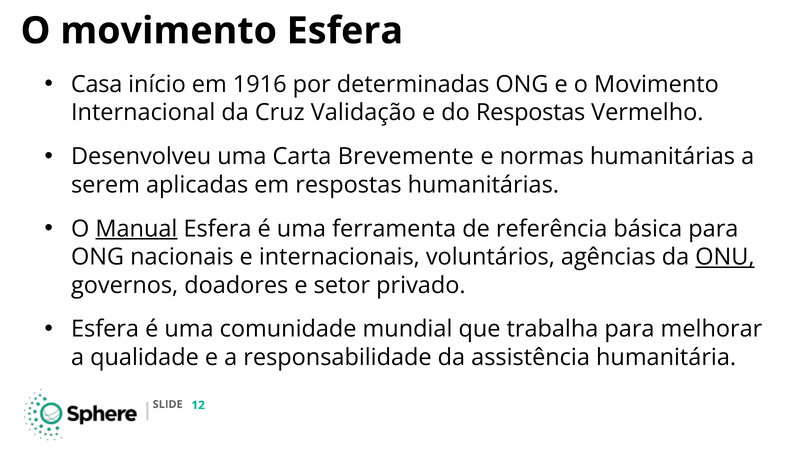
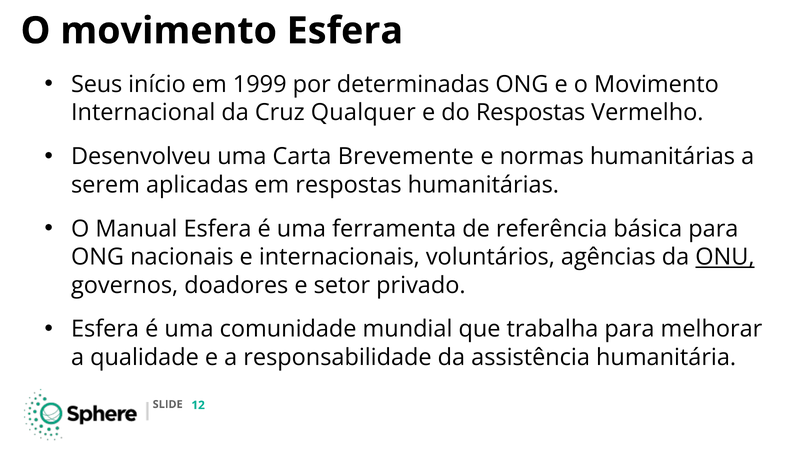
Casa: Casa -> Seus
1916: 1916 -> 1999
Validação: Validação -> Qualquer
Manual underline: present -> none
